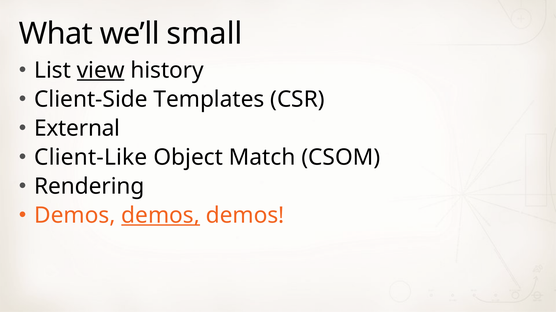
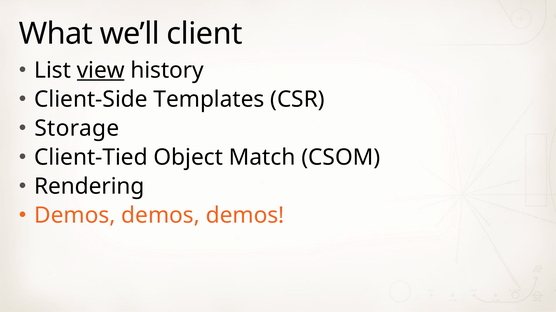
small: small -> client
External: External -> Storage
Client-Like: Client-Like -> Client-Tied
demos at (161, 216) underline: present -> none
